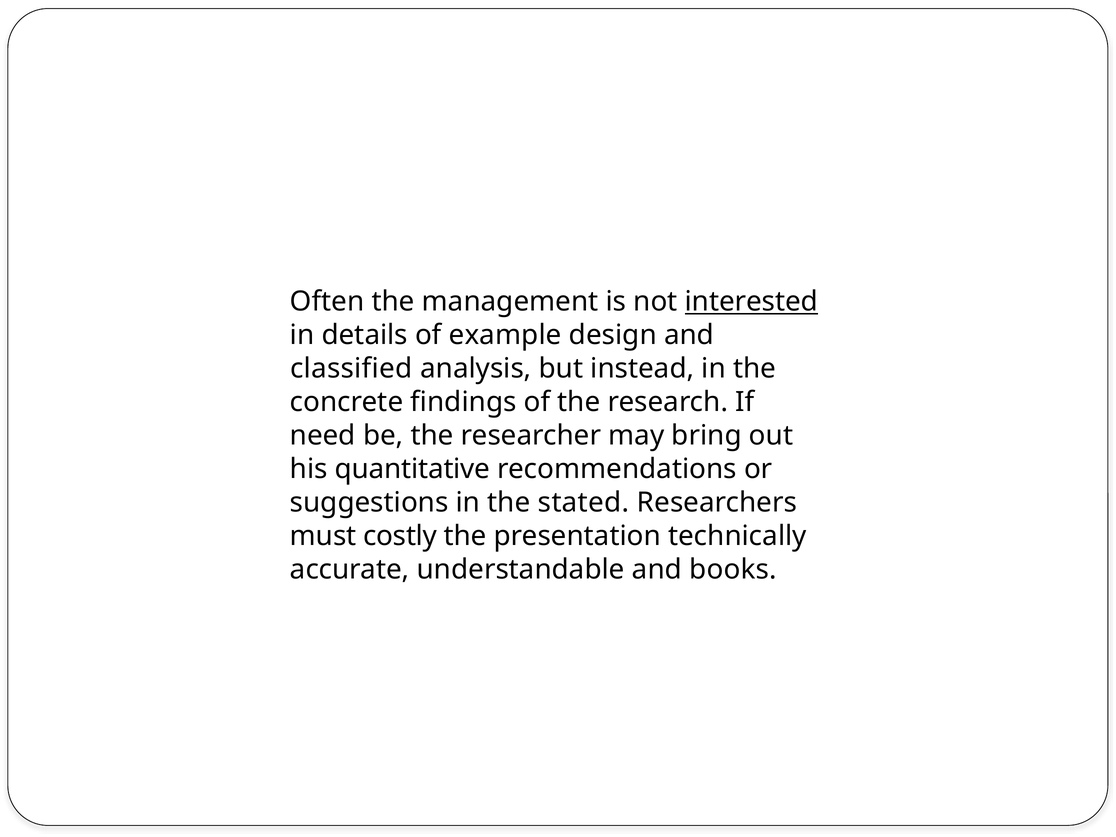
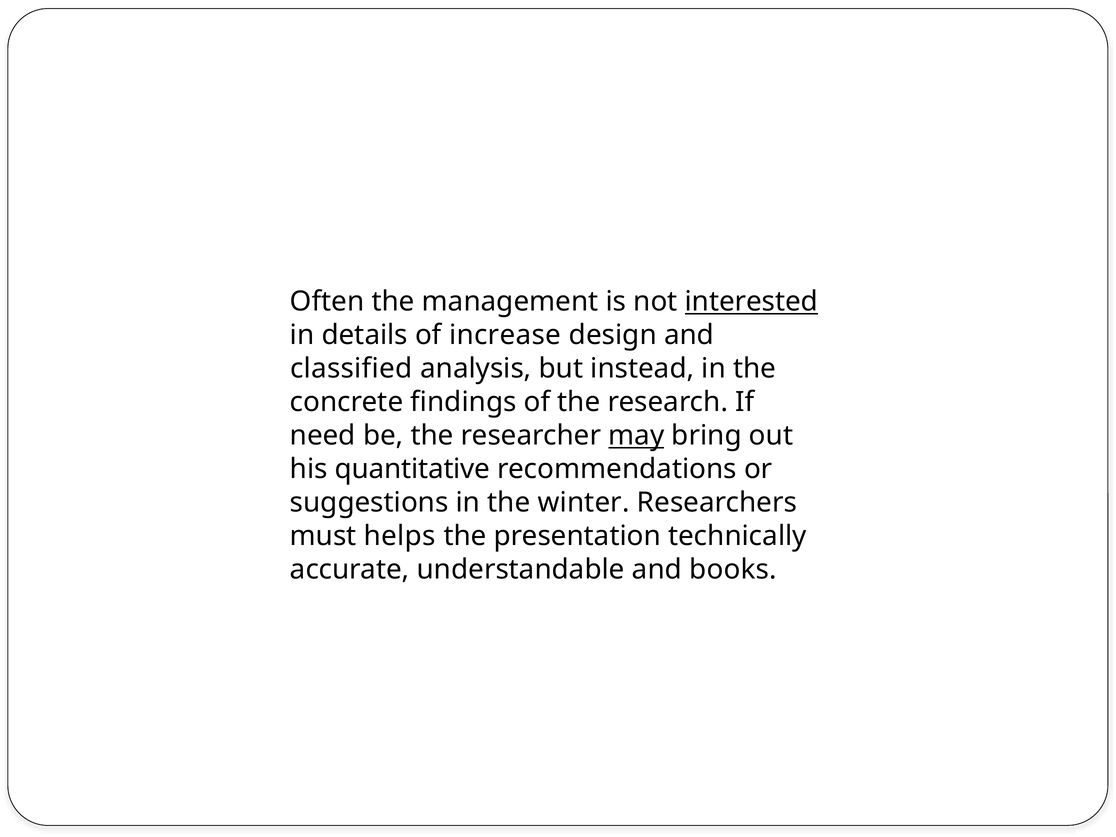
example: example -> increase
may underline: none -> present
stated: stated -> winter
costly: costly -> helps
